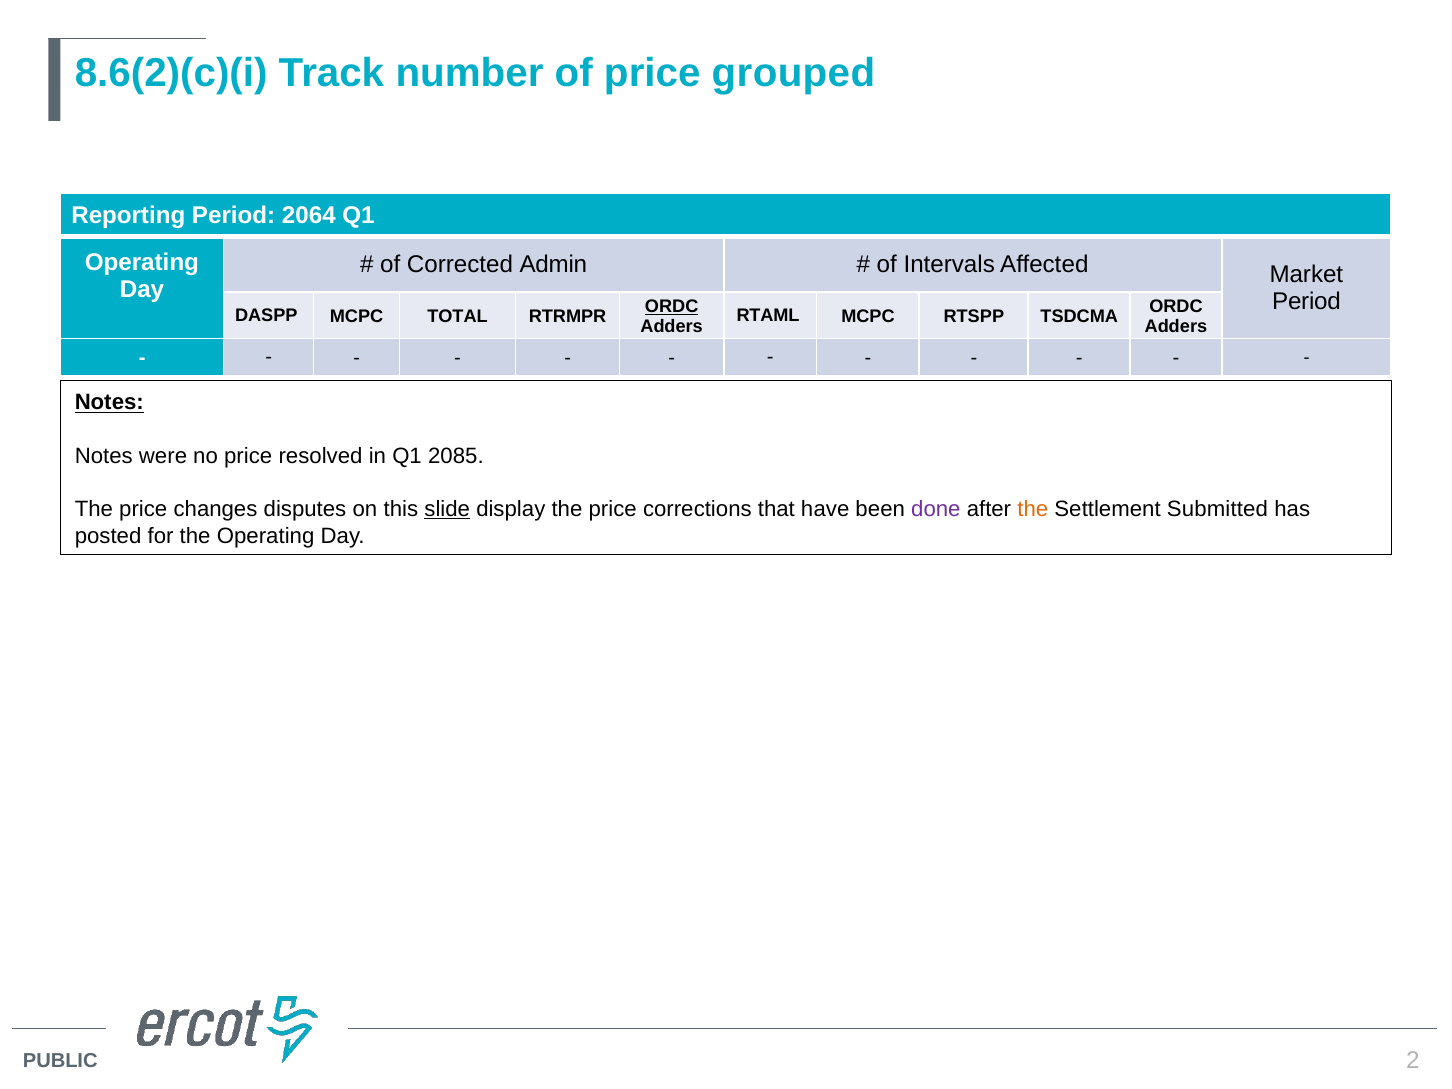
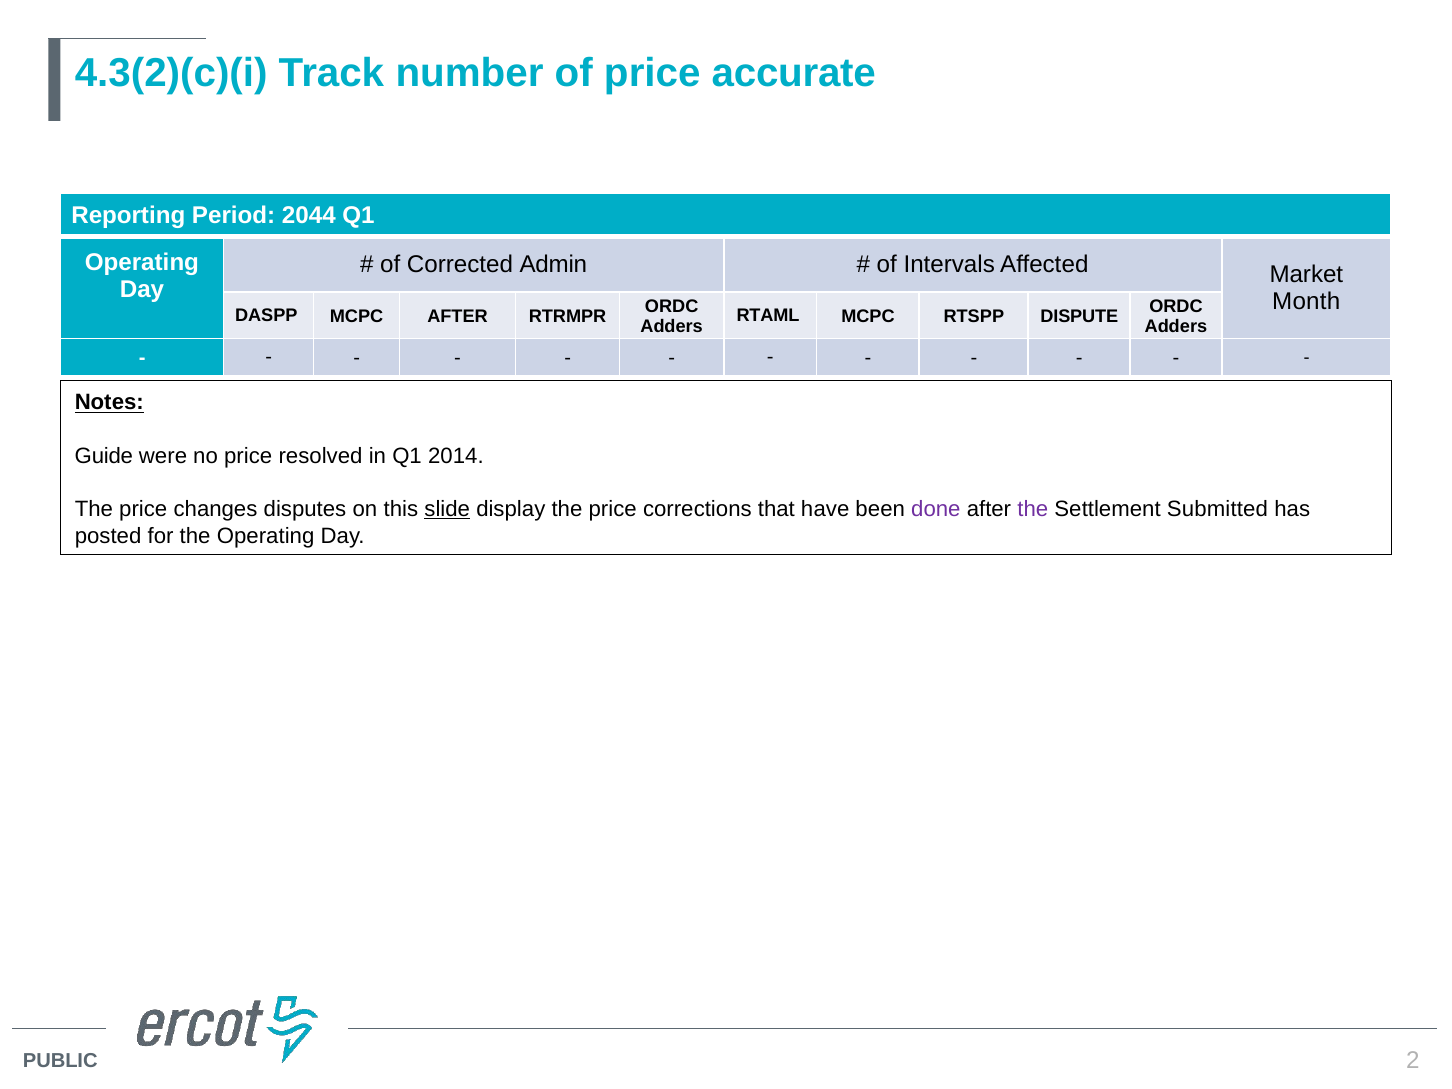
8.6(2)(c)(i: 8.6(2)(c)(i -> 4.3(2)(c)(i
grouped: grouped -> accurate
2064: 2064 -> 2044
Period at (1306, 302): Period -> Month
ORDC at (672, 306) underline: present -> none
MCPC TOTAL: TOTAL -> AFTER
TSDCMA: TSDCMA -> DISPUTE
Notes at (104, 456): Notes -> Guide
2085: 2085 -> 2014
the at (1033, 509) colour: orange -> purple
